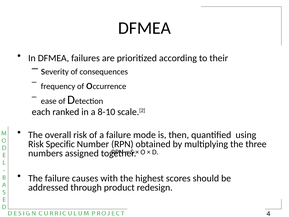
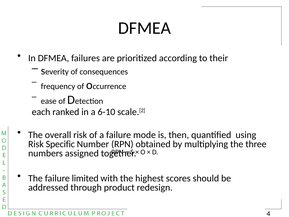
8-10: 8-10 -> 6-10
causes: causes -> limited
